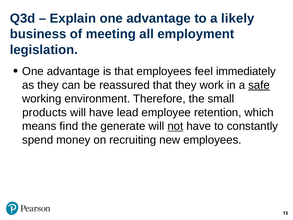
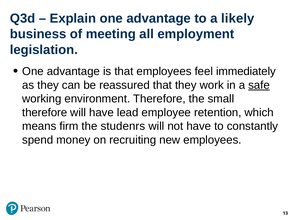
products at (45, 112): products -> therefore
find: find -> firm
generate: generate -> studenrs
not underline: present -> none
